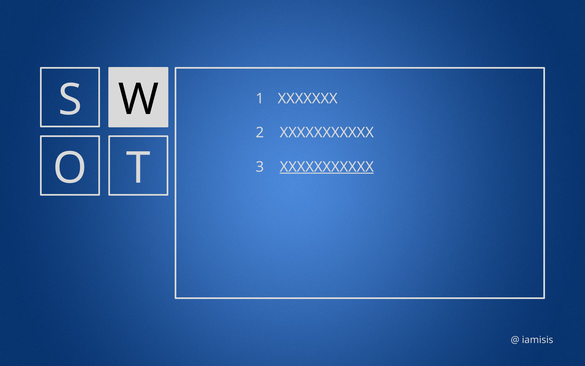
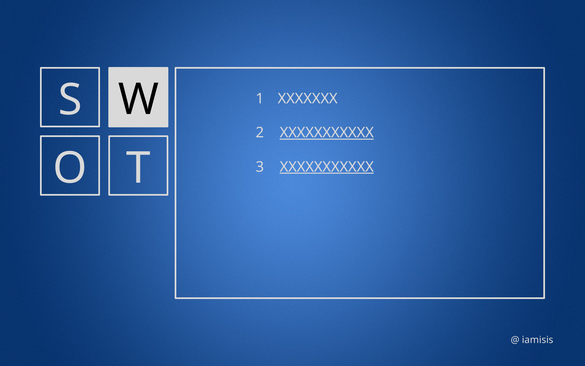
XXXXXXXXXXX at (327, 133) underline: none -> present
